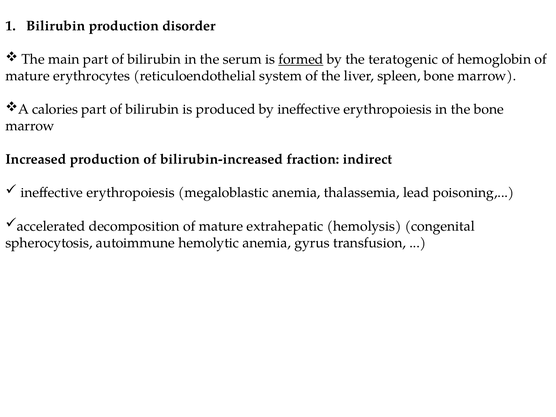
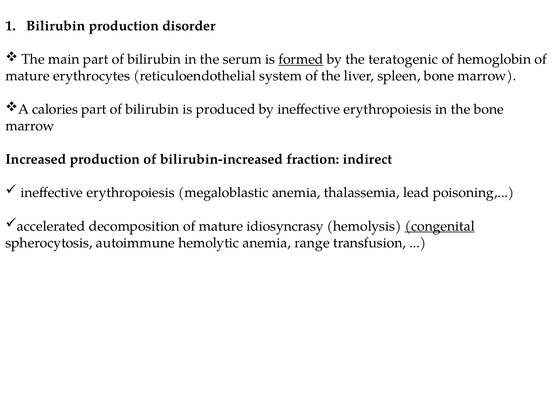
extrahepatic: extrahepatic -> idiosyncrasy
congenital underline: none -> present
gyrus: gyrus -> range
